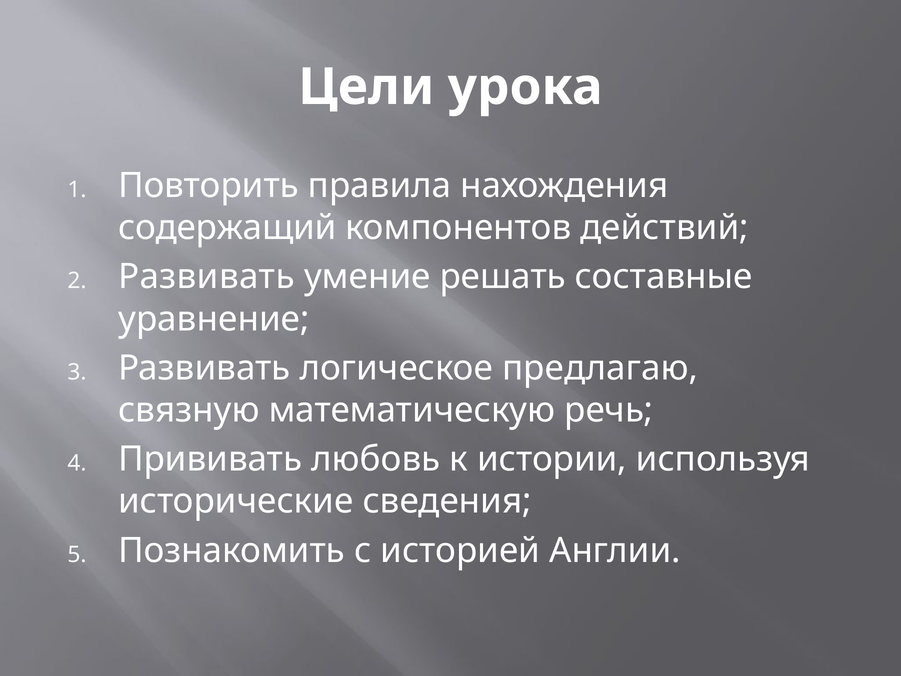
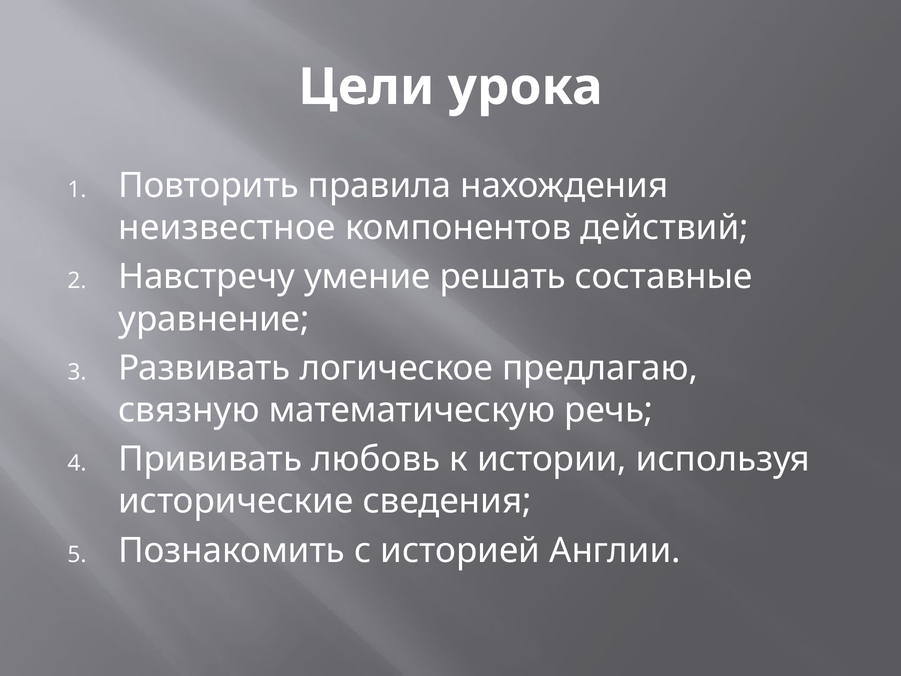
содержащий: содержащий -> неизвестное
Развивать at (206, 277): Развивать -> Навстречу
